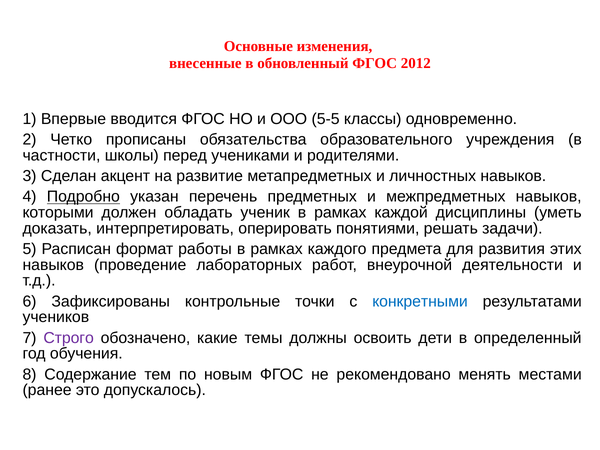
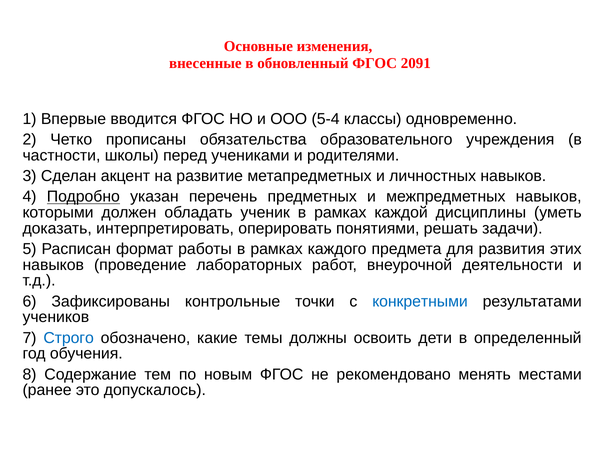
2012: 2012 -> 2091
5-5: 5-5 -> 5-4
Строго colour: purple -> blue
